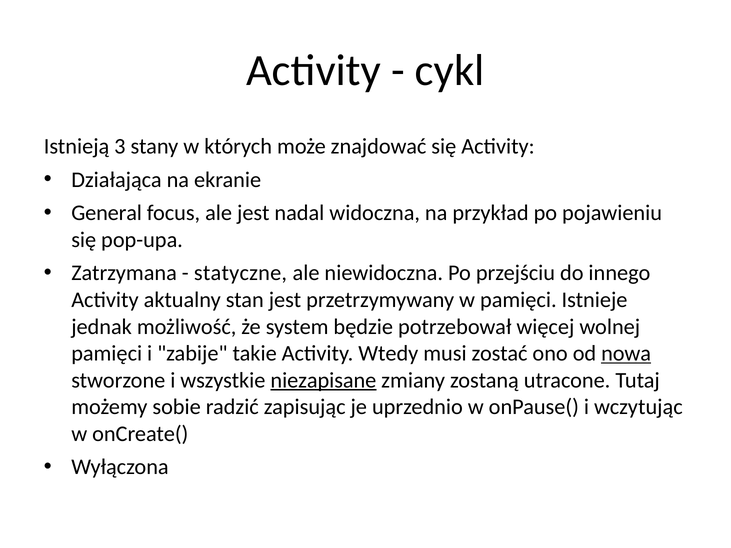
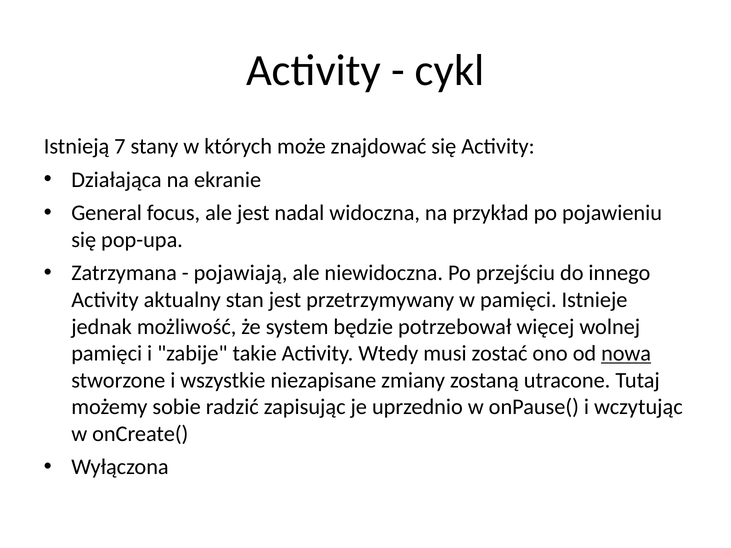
3: 3 -> 7
statyczne: statyczne -> pojawiają
niezapisane underline: present -> none
